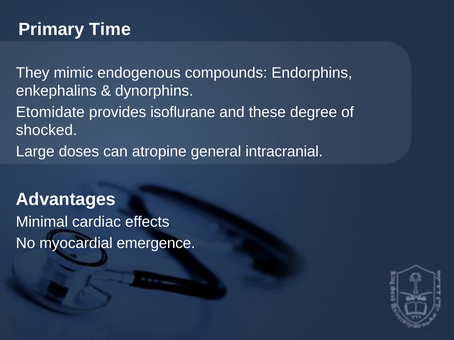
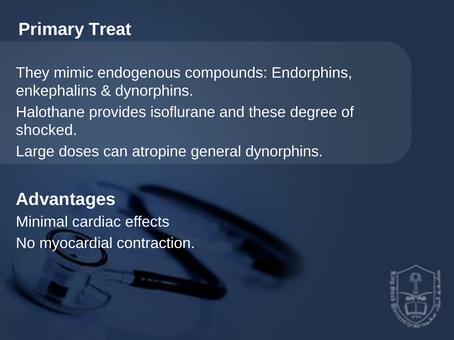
Time: Time -> Treat
Etomidate: Etomidate -> Halothane
general intracranial: intracranial -> dynorphins
emergence: emergence -> contraction
